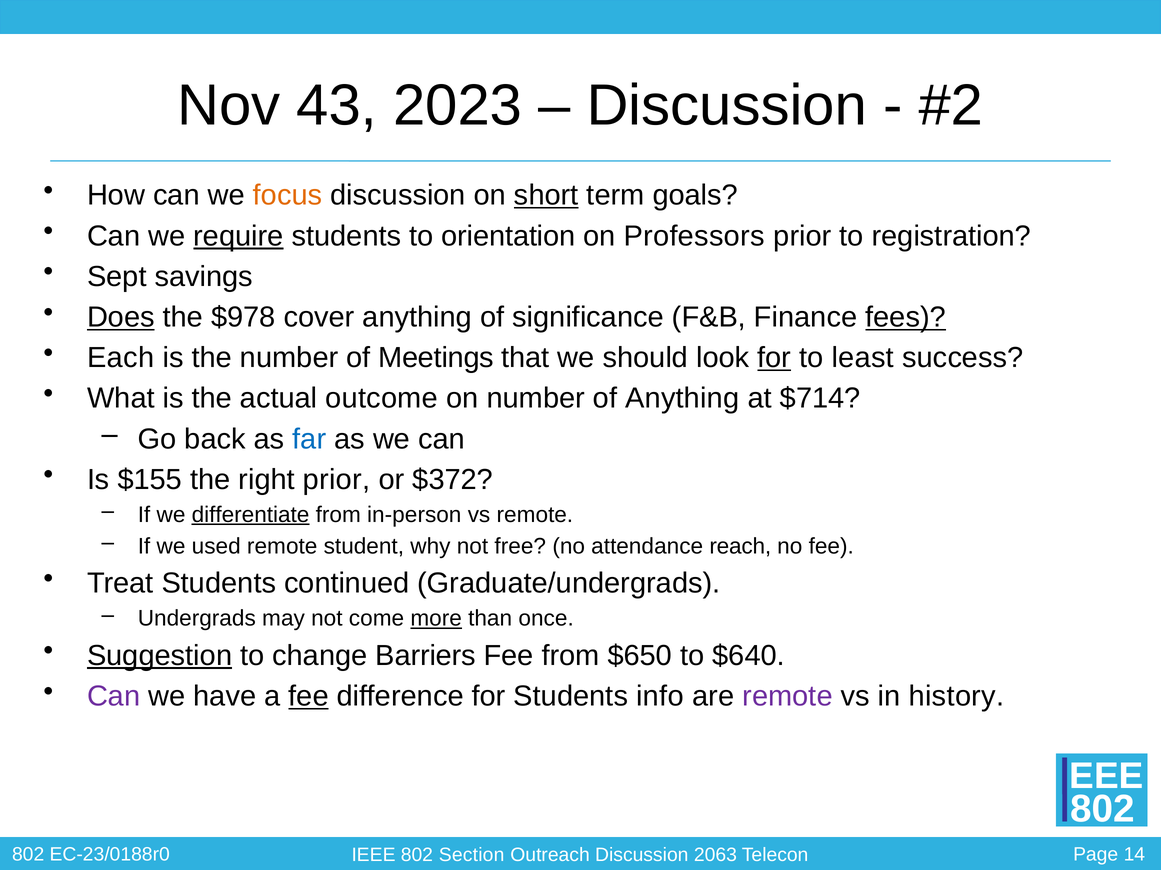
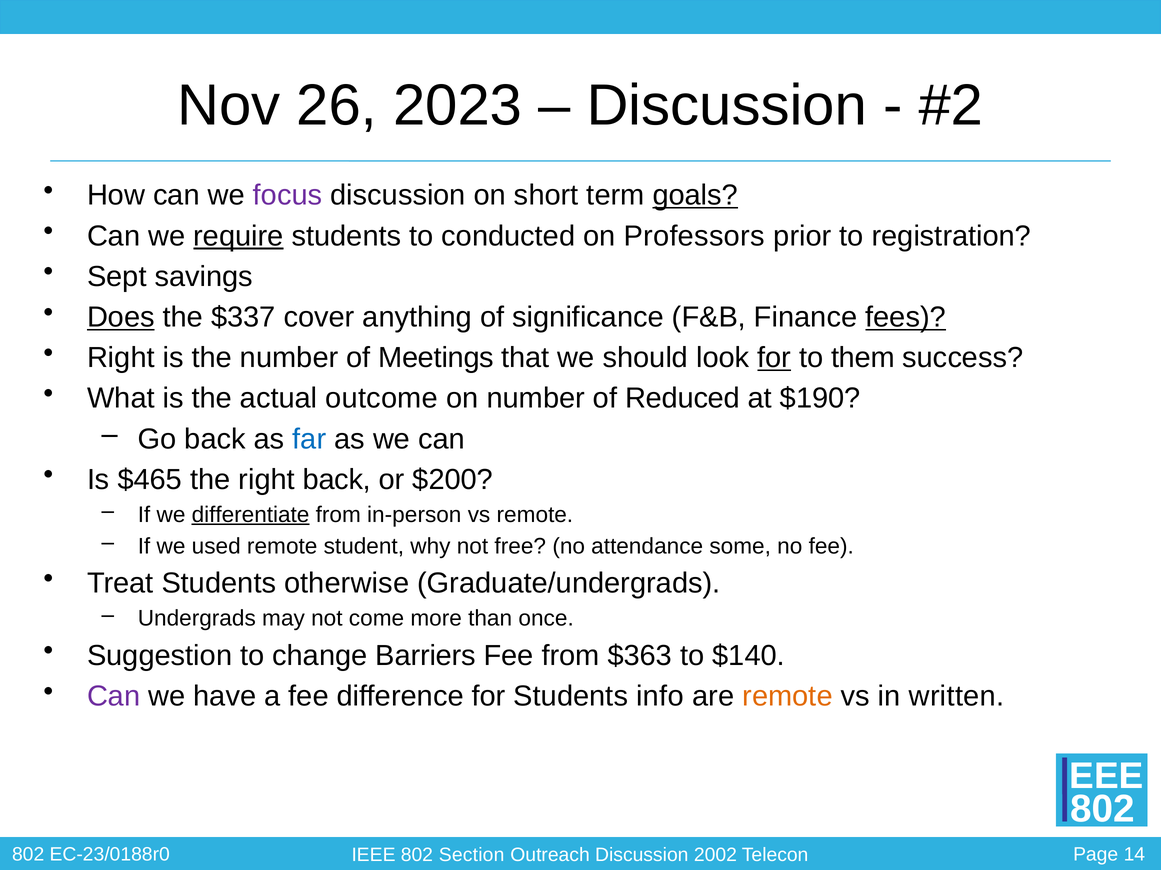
43: 43 -> 26
focus colour: orange -> purple
short underline: present -> none
goals underline: none -> present
orientation: orientation -> conducted
$978: $978 -> $337
Each at (121, 358): Each -> Right
least: least -> them
of Anything: Anything -> Reduced
$714: $714 -> $190
$155: $155 -> $465
right prior: prior -> back
$372: $372 -> $200
reach: reach -> some
continued: continued -> otherwise
more underline: present -> none
Suggestion underline: present -> none
$650: $650 -> $363
$640: $640 -> $140
fee at (309, 697) underline: present -> none
remote at (788, 697) colour: purple -> orange
history: history -> written
2063: 2063 -> 2002
